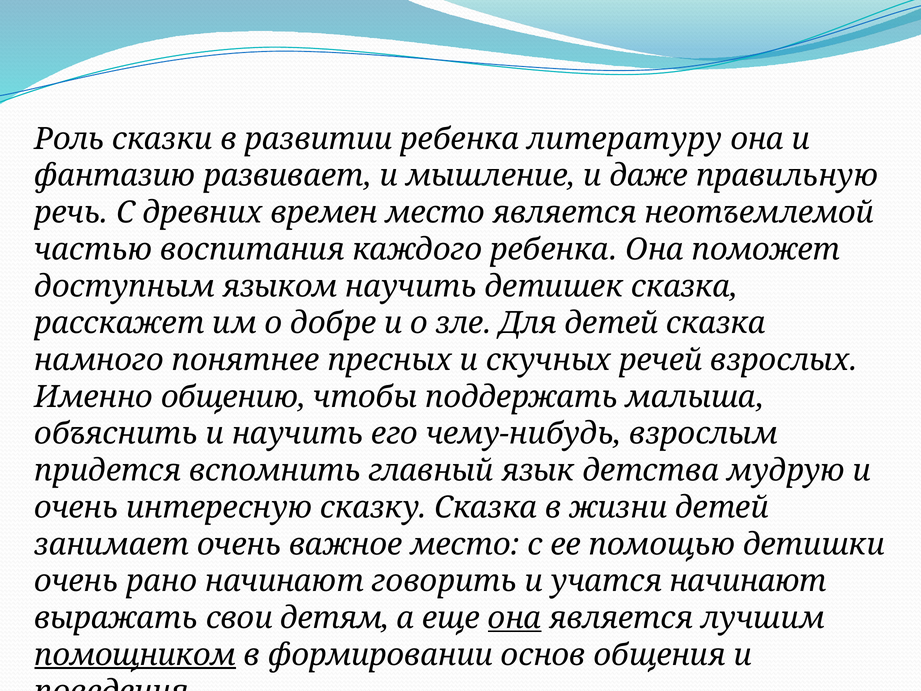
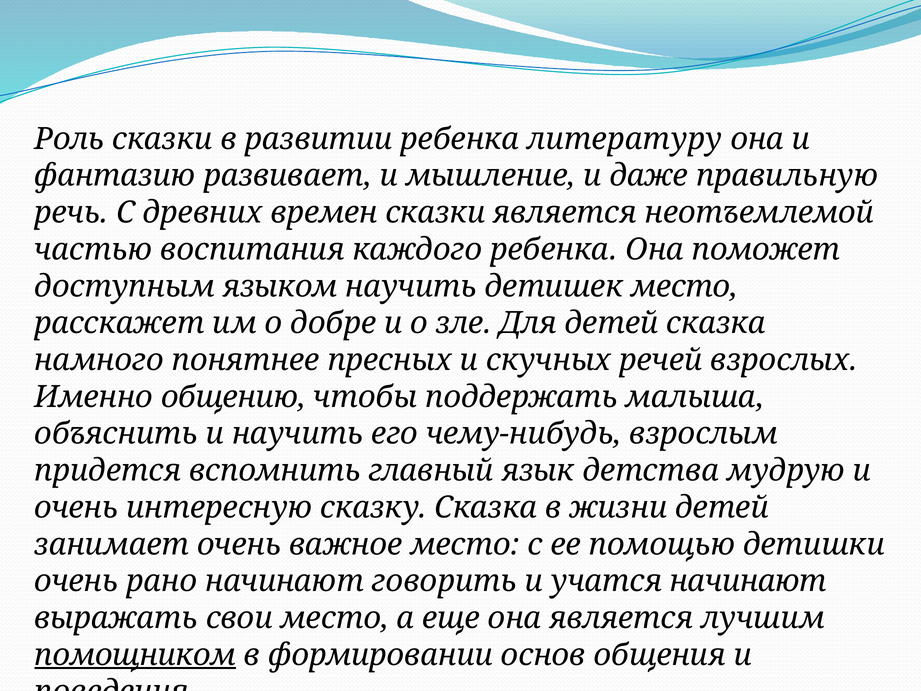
времен место: место -> сказки
детишек сказка: сказка -> место
свои детям: детям -> место
она at (515, 618) underline: present -> none
